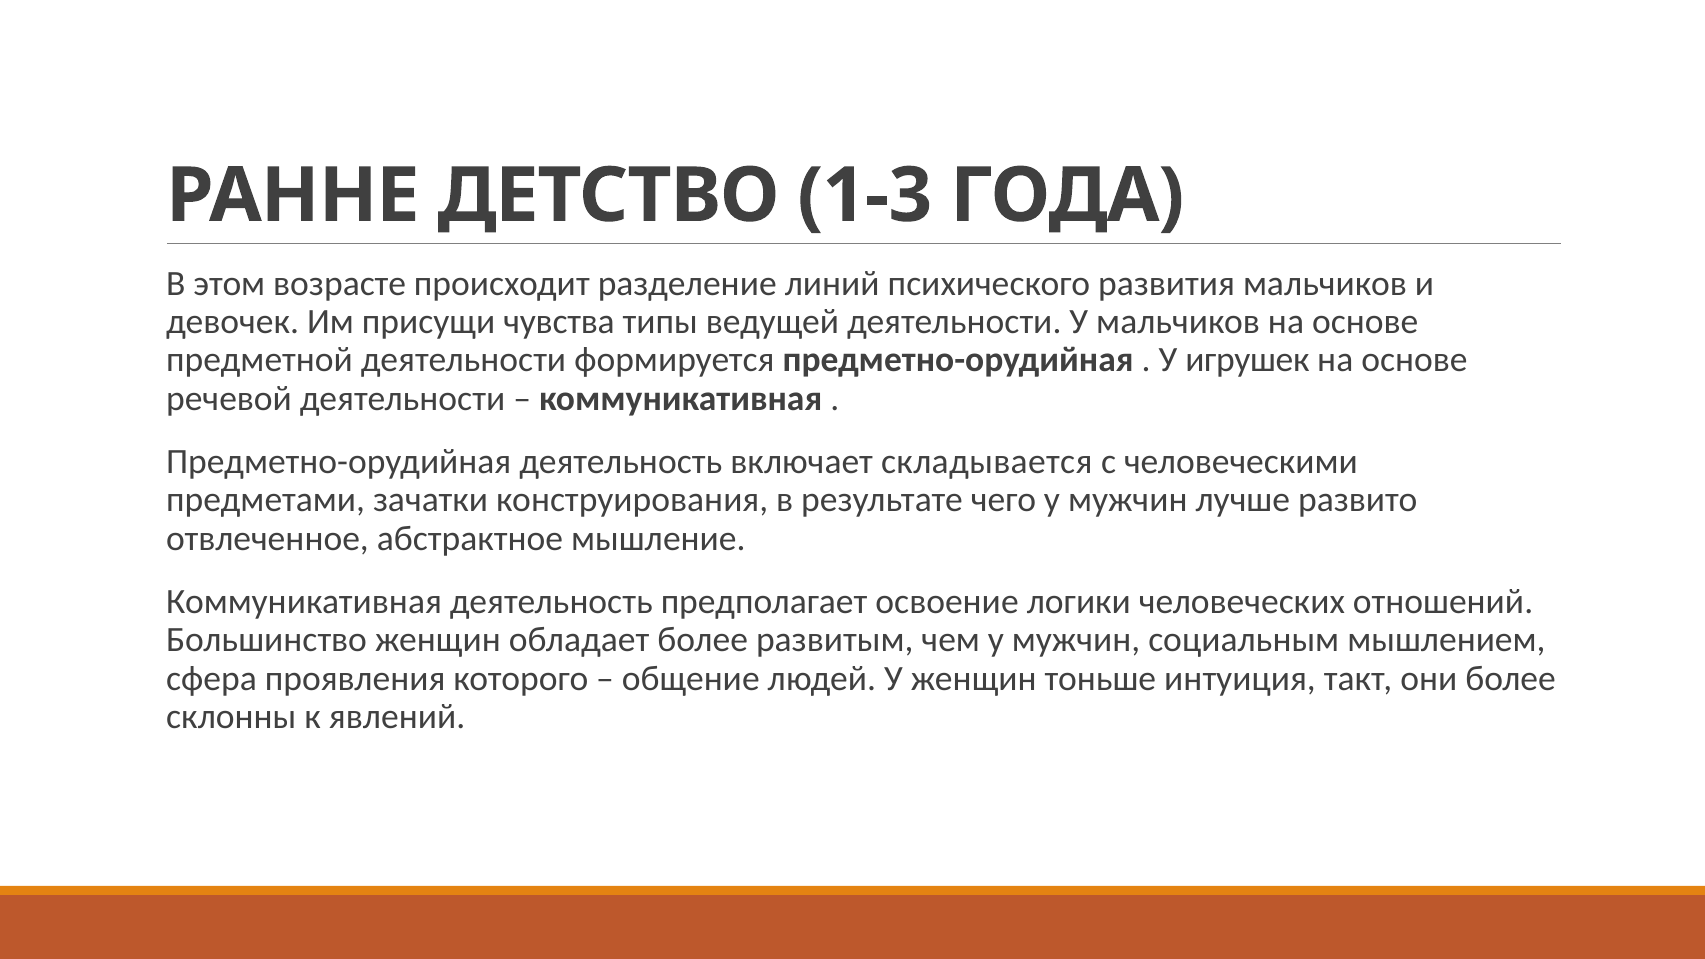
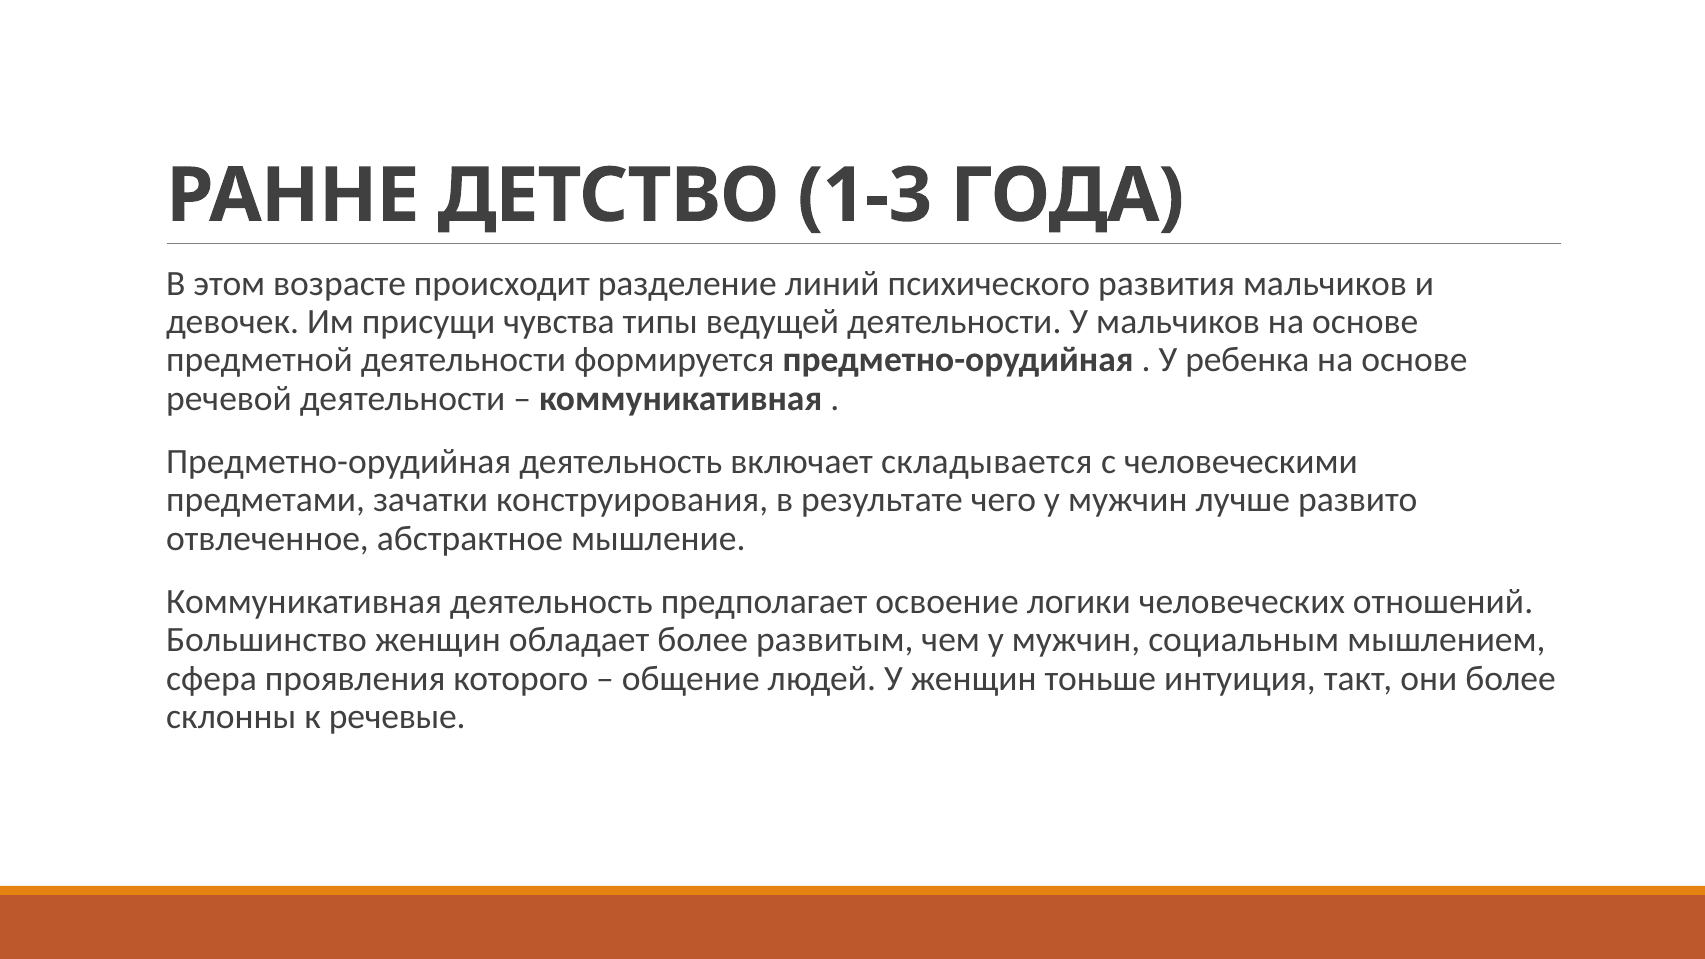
игрушек: игрушек -> ребенка
явлений: явлений -> речевые
